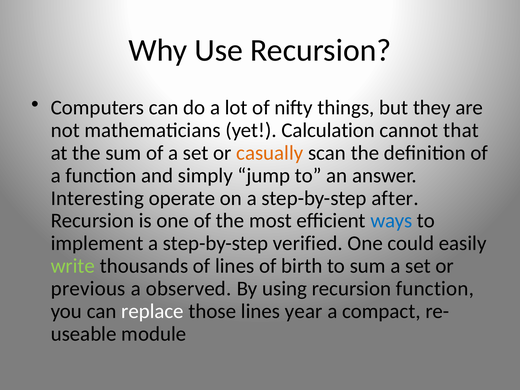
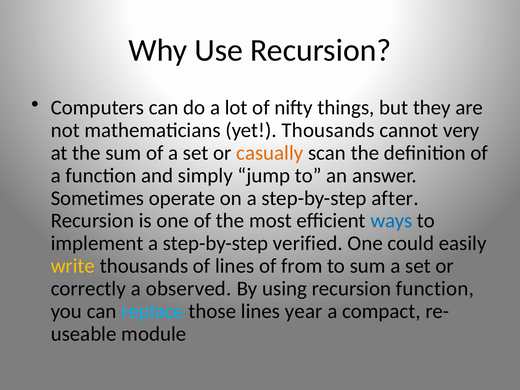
yet Calculation: Calculation -> Thousands
that: that -> very
Interesting: Interesting -> Sometimes
write colour: light green -> yellow
birth: birth -> from
previous: previous -> correctly
replace colour: white -> light blue
